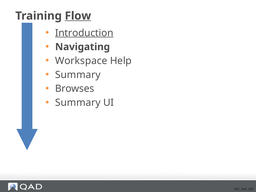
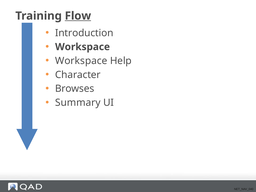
Introduction underline: present -> none
Navigating at (83, 47): Navigating -> Workspace
Summary at (78, 75): Summary -> Character
